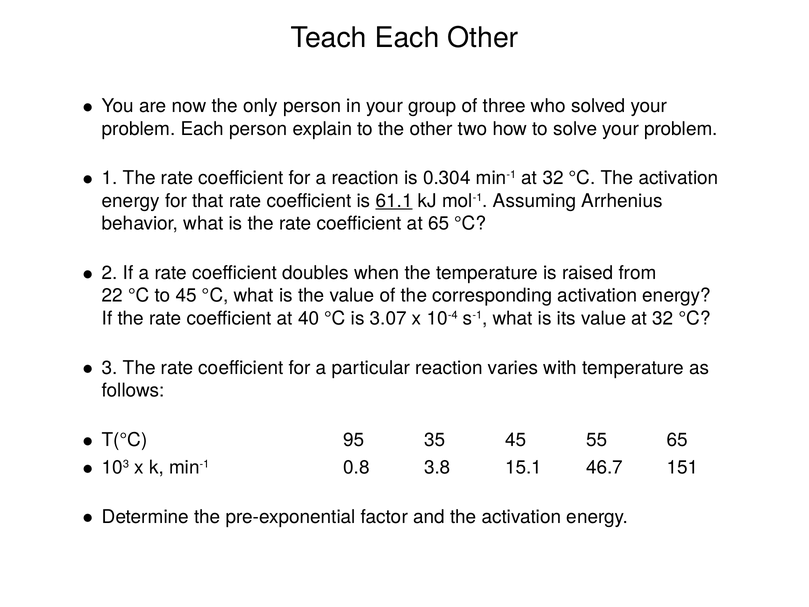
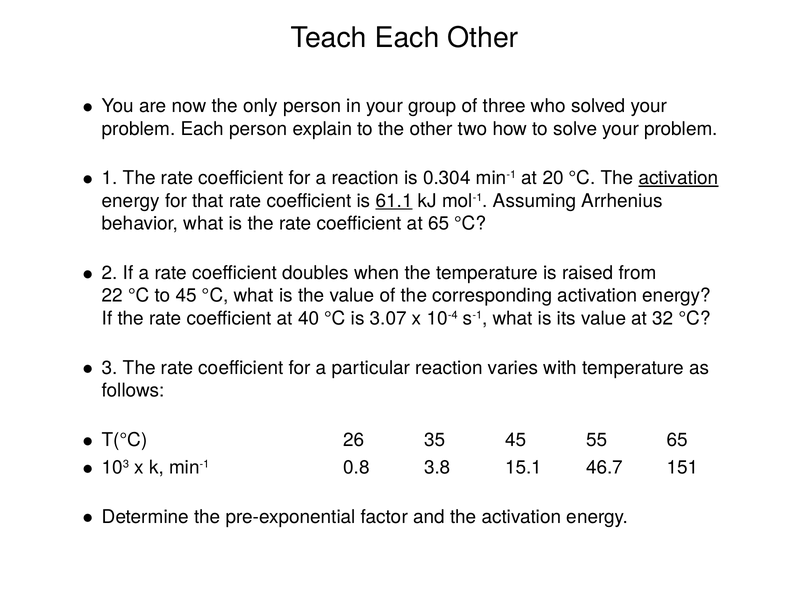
min-1 at 32: 32 -> 20
activation at (678, 178) underline: none -> present
95: 95 -> 26
